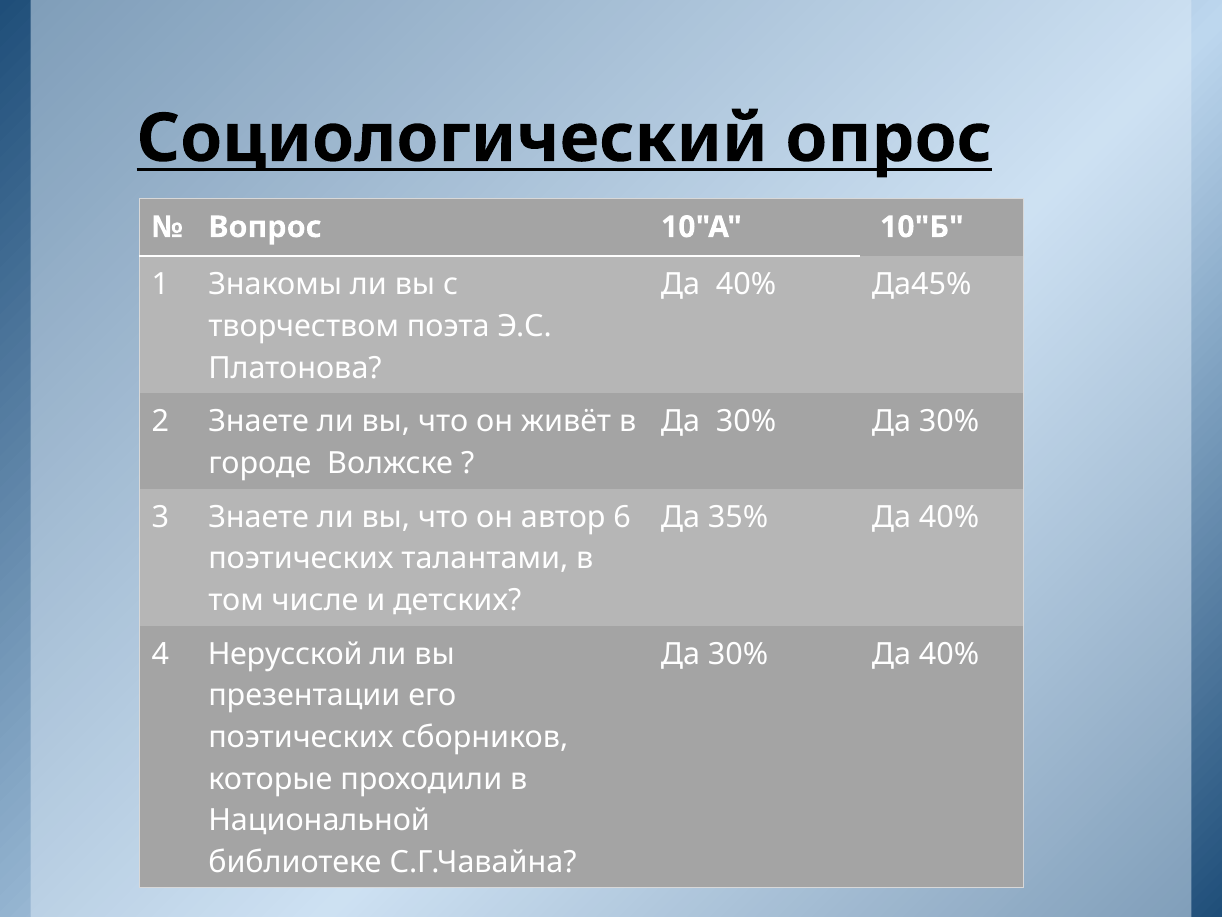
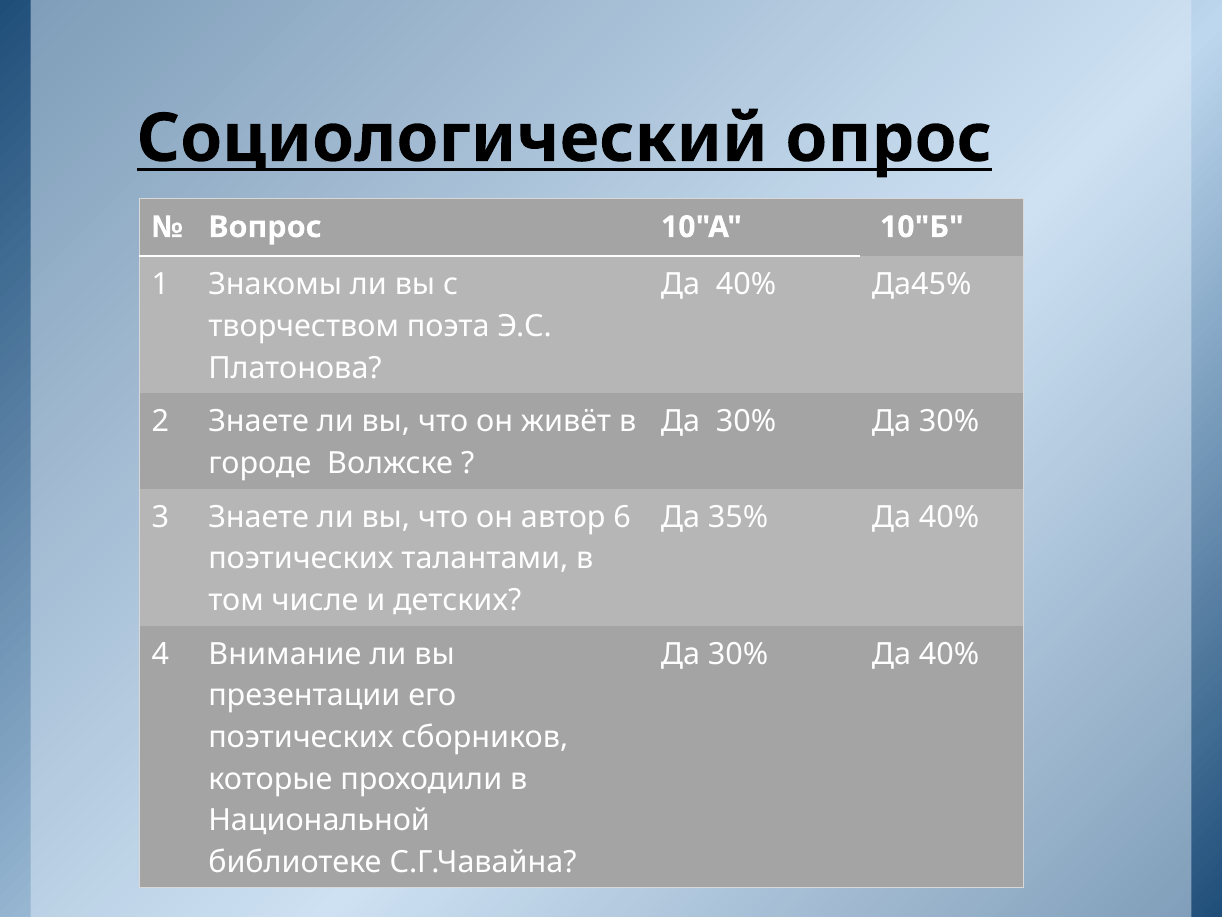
Нерусской: Нерусской -> Внимание
